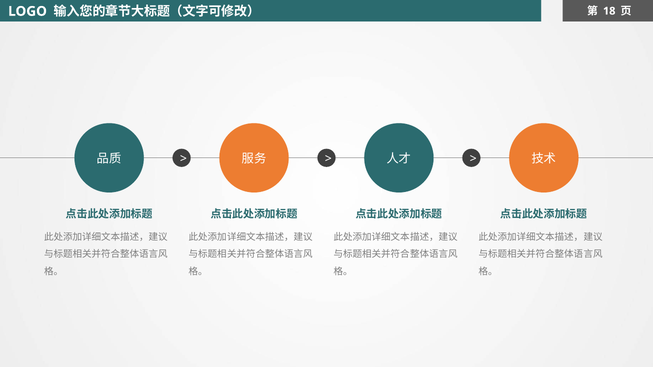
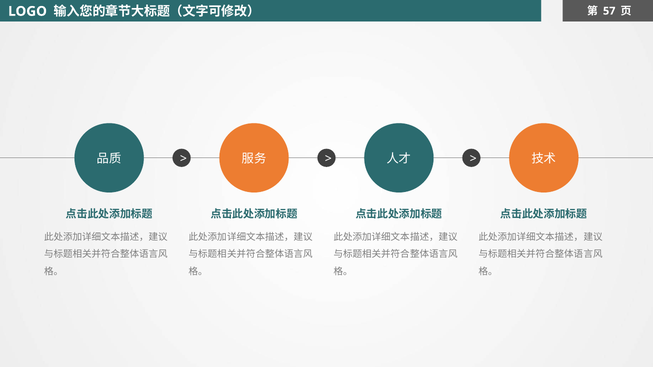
18: 18 -> 57
